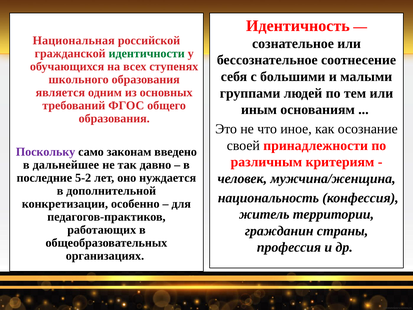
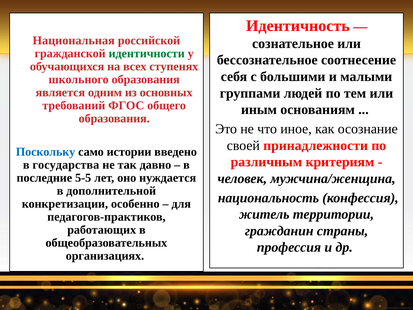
Поскольку colour: purple -> blue
законам: законам -> истории
дальнейшее: дальнейшее -> государства
5-2: 5-2 -> 5-5
